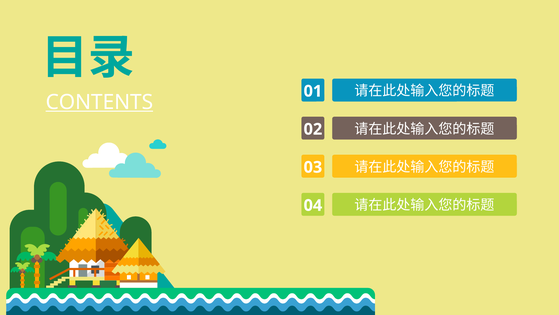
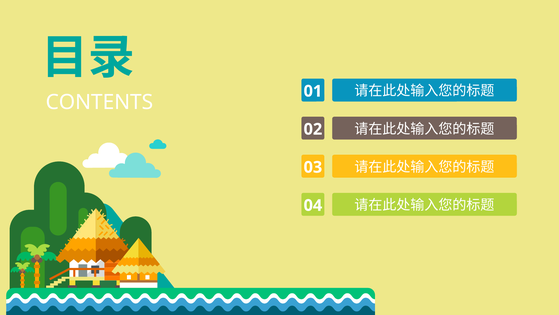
CONTENTS underline: present -> none
